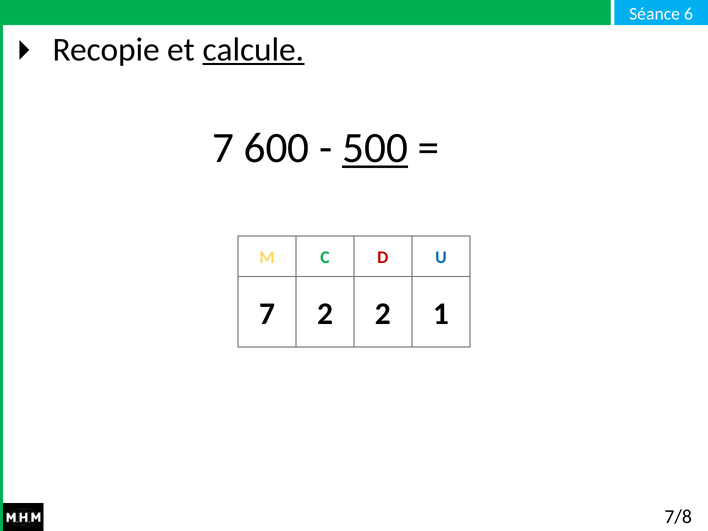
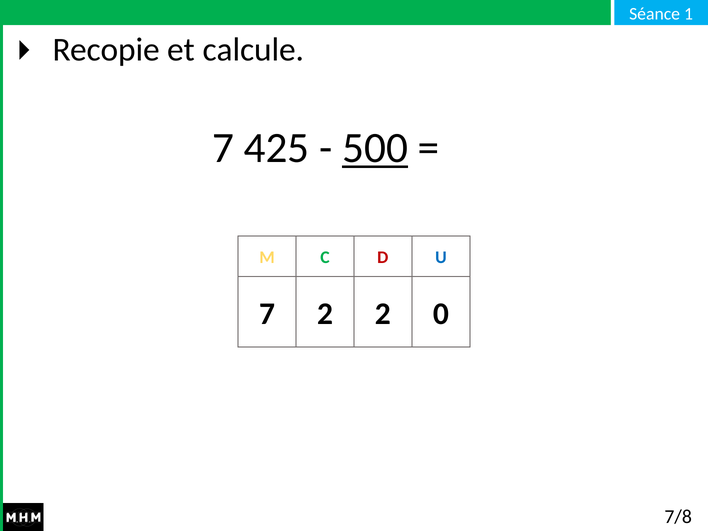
6: 6 -> 1
calcule underline: present -> none
600: 600 -> 425
1: 1 -> 0
